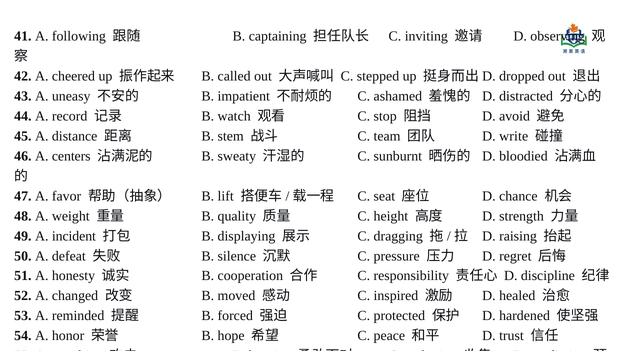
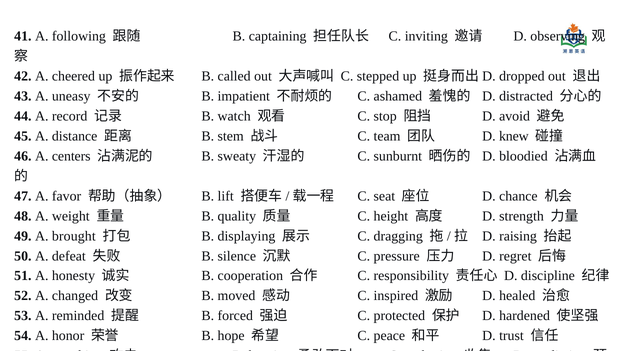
write: write -> knew
incident: incident -> brought
